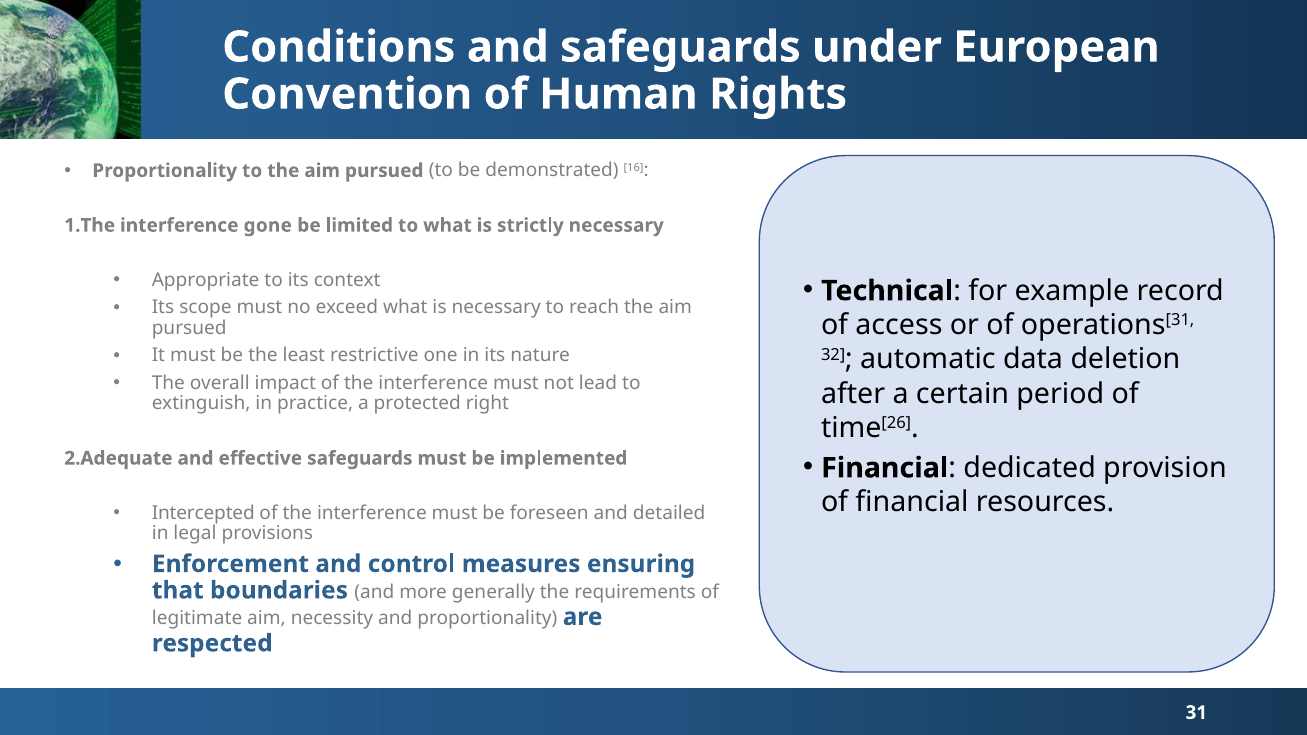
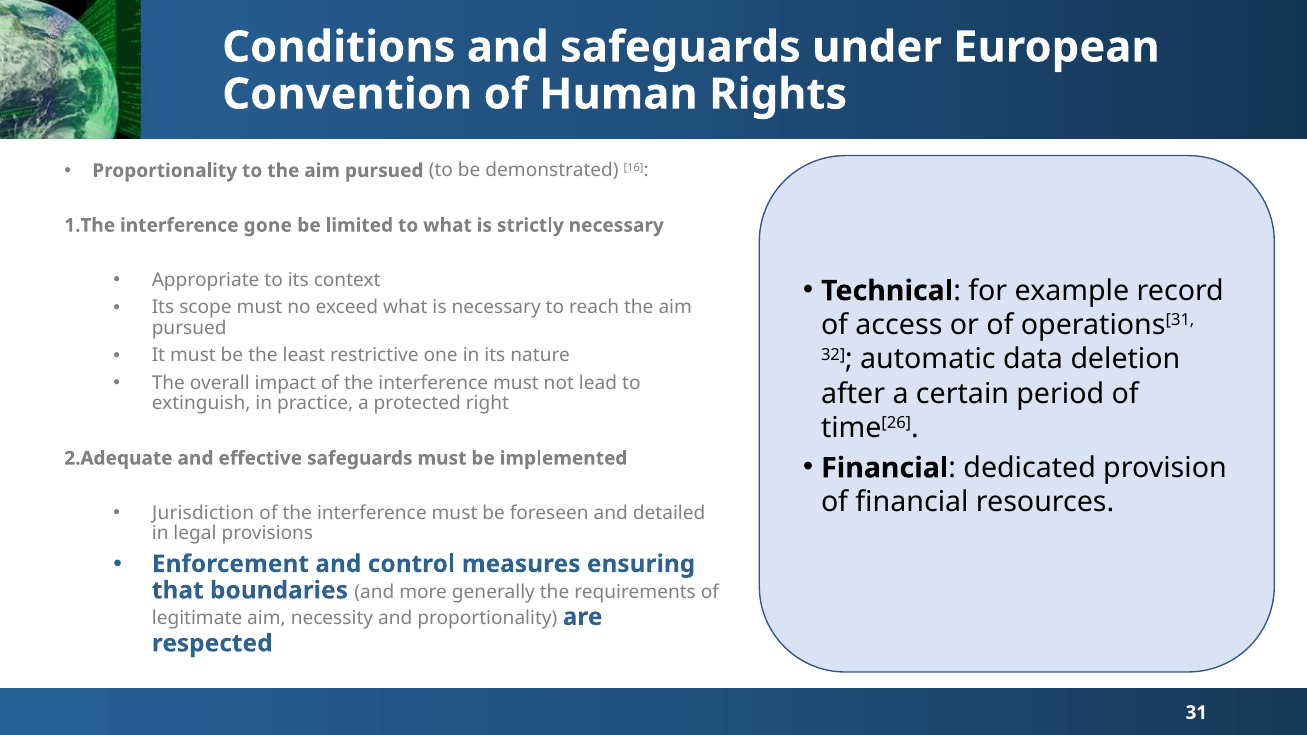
Intercepted: Intercepted -> Jurisdiction
